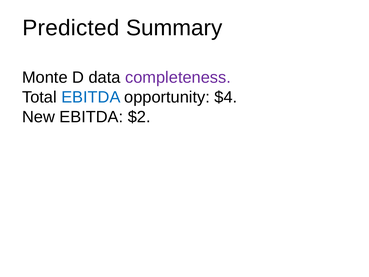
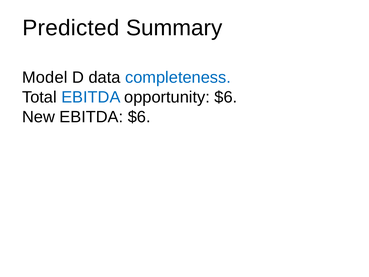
Monte: Monte -> Model
completeness colour: purple -> blue
opportunity $4: $4 -> $6
EBITDA $2: $2 -> $6
